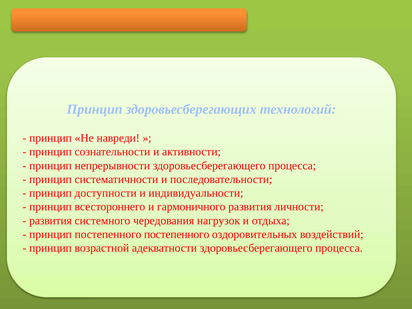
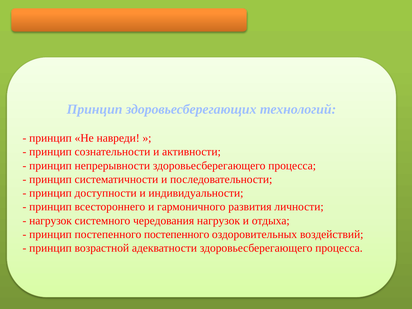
развития at (51, 221): развития -> нагрузок
